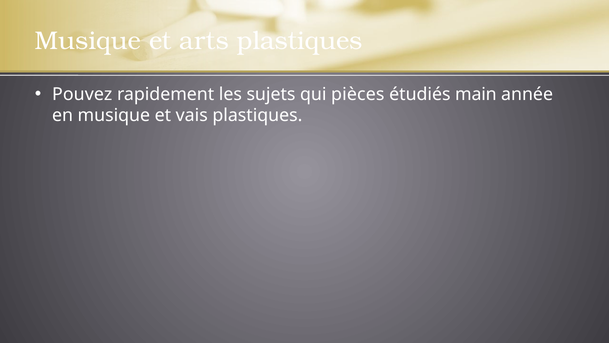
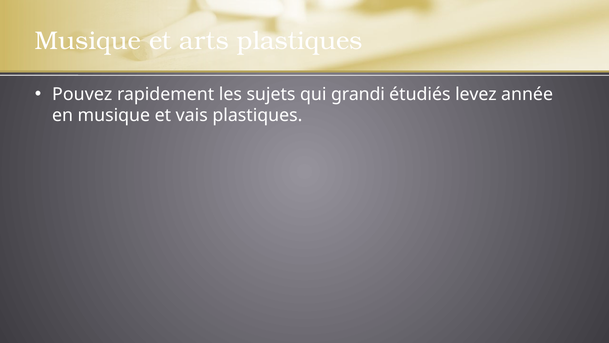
pièces: pièces -> grandi
main: main -> levez
